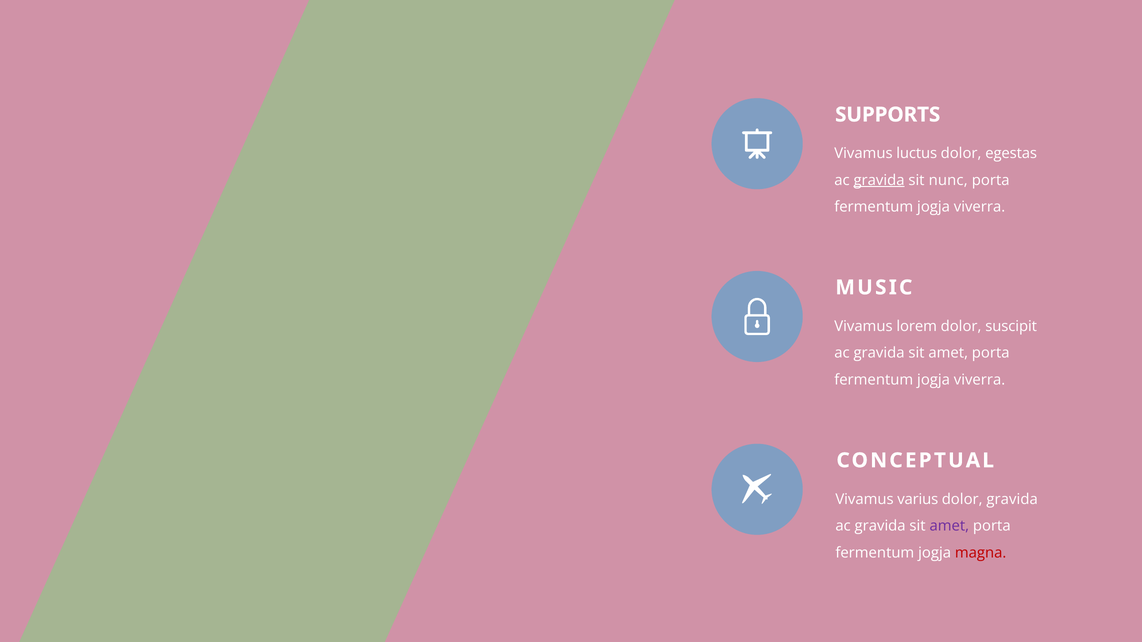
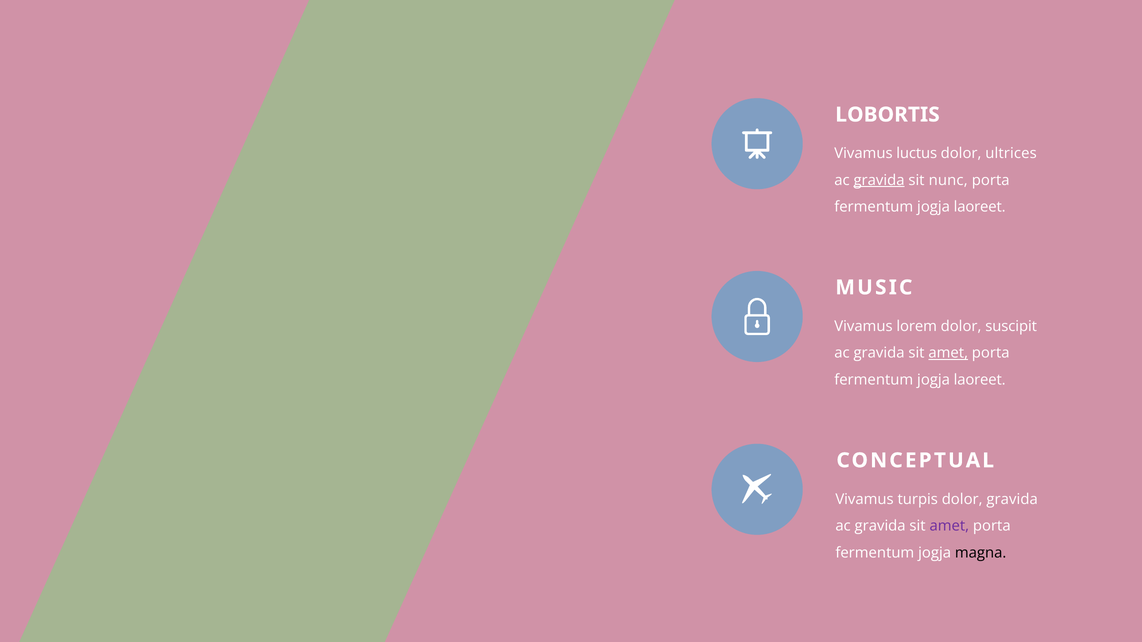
SUPPORTS: SUPPORTS -> LOBORTIS
egestas: egestas -> ultrices
viverra at (980, 207): viverra -> laoreet
amet at (948, 353) underline: none -> present
viverra at (980, 380): viverra -> laoreet
varius: varius -> turpis
magna colour: red -> black
